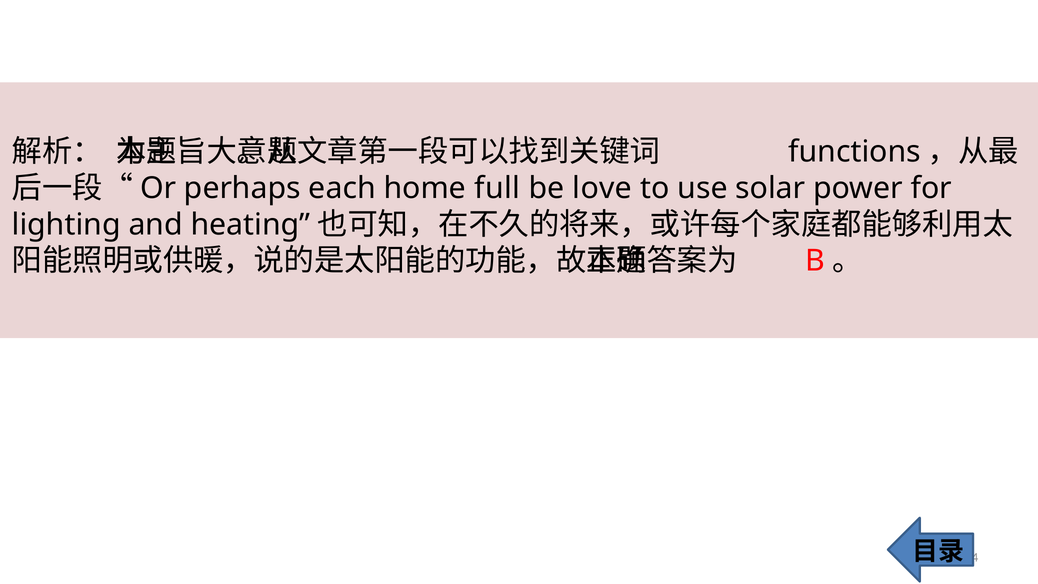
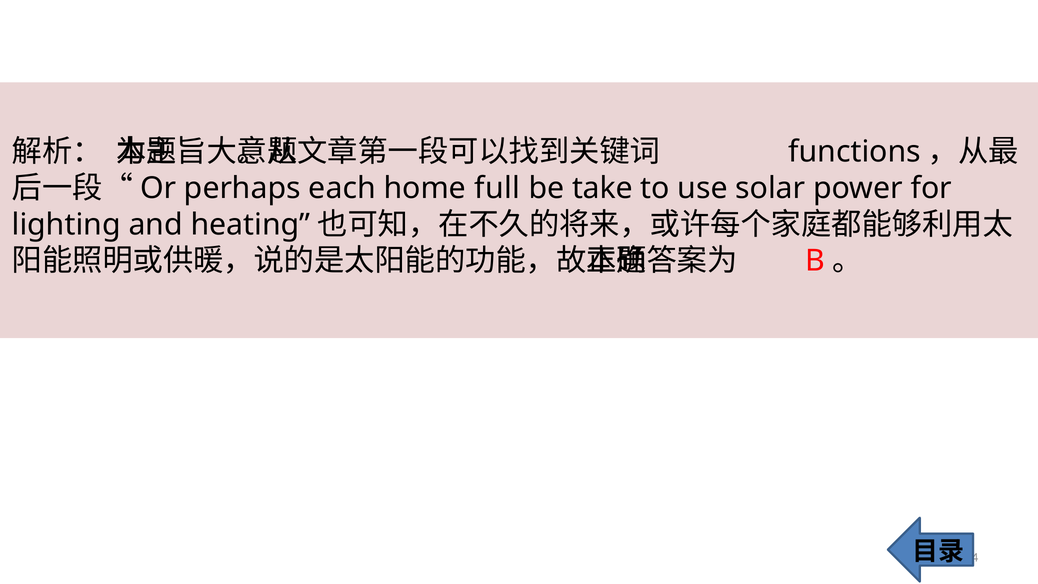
love: love -> take
